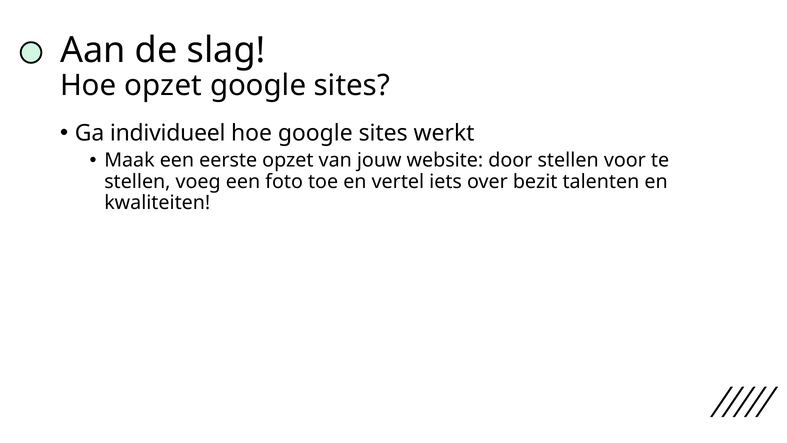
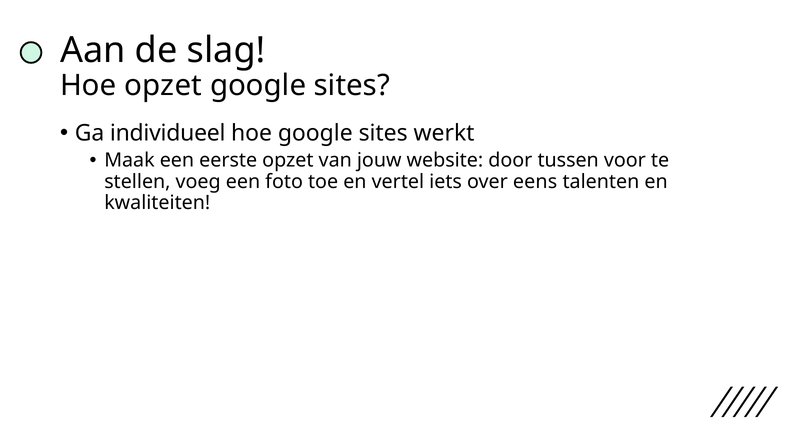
door stellen: stellen -> tussen
bezit: bezit -> eens
